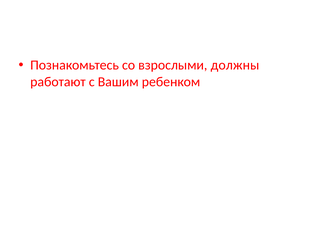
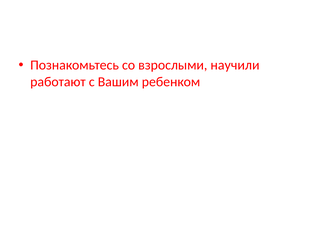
должны: должны -> научили
